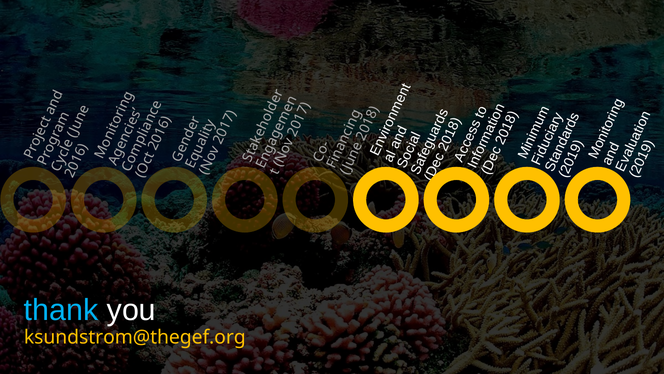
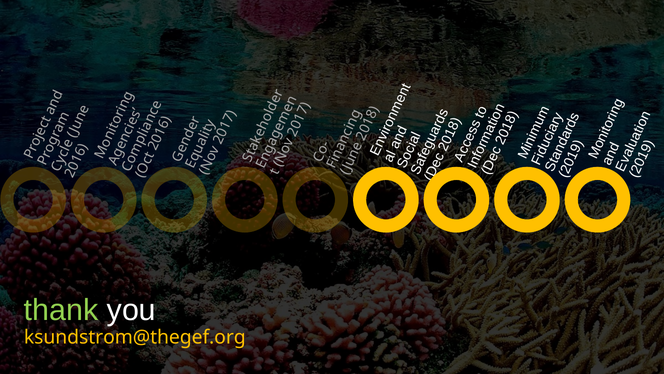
thank colour: light blue -> light green
